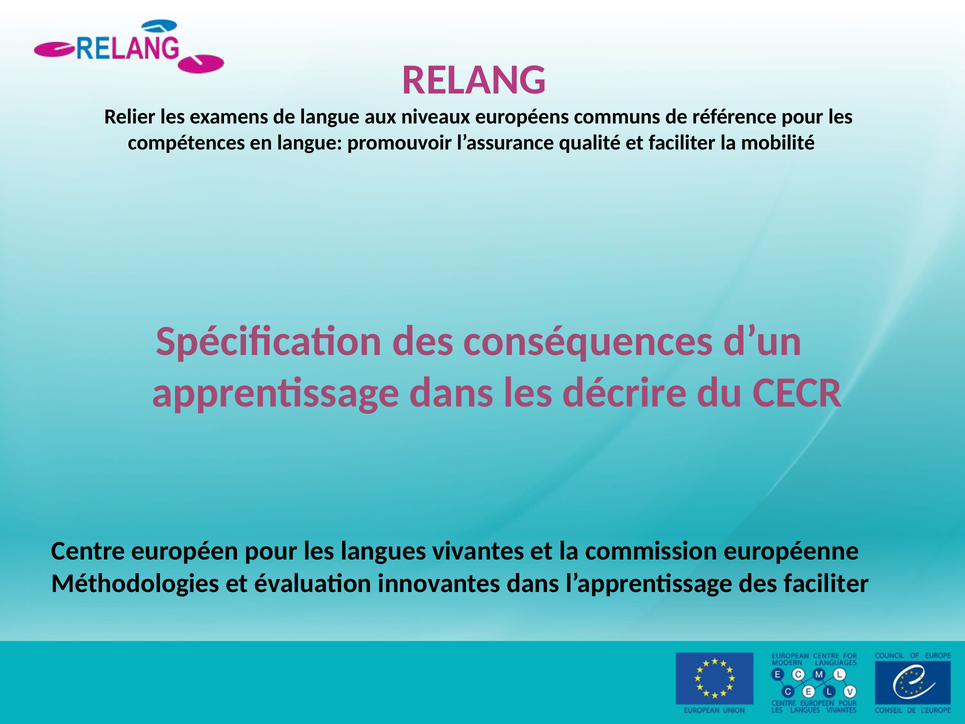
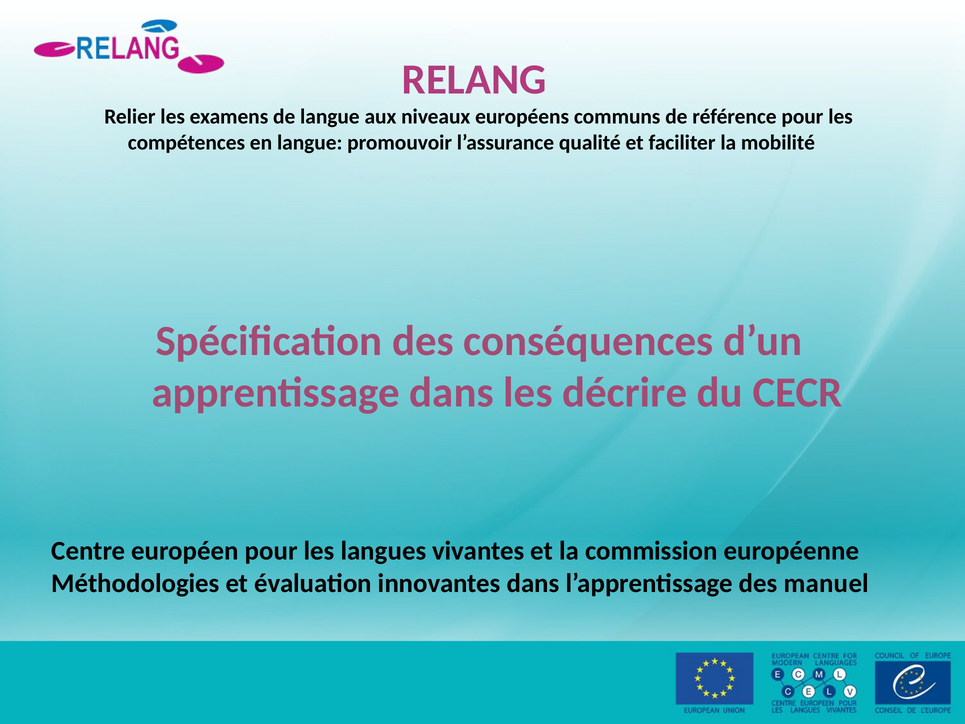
des faciliter: faciliter -> manuel
